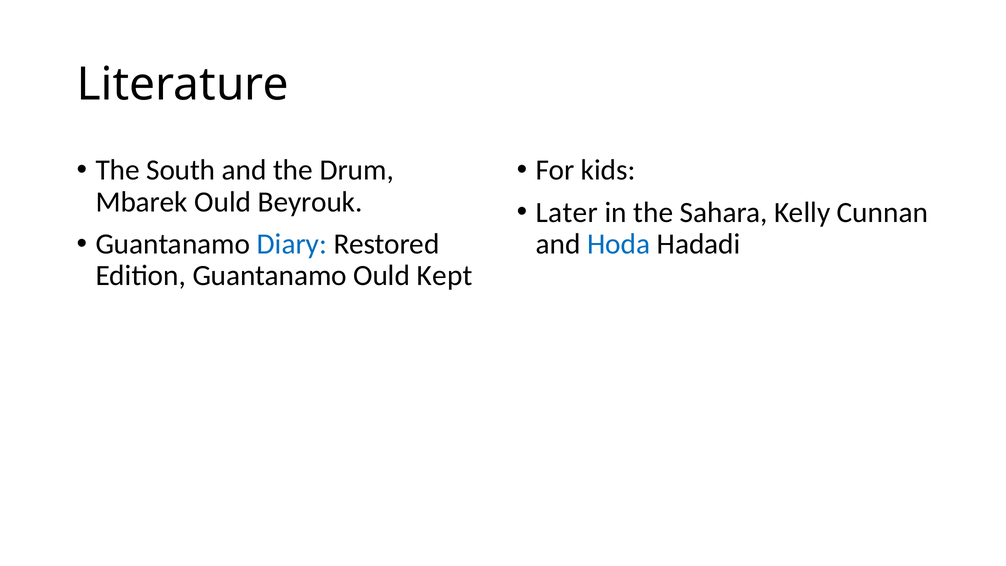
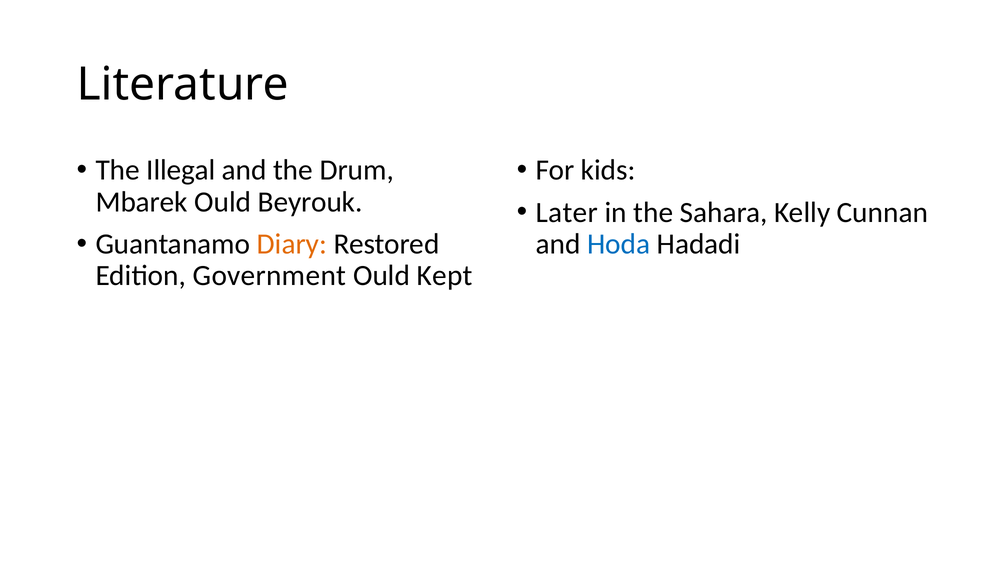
South: South -> Illegal
Diary colour: blue -> orange
Edition Guantanamo: Guantanamo -> Government
